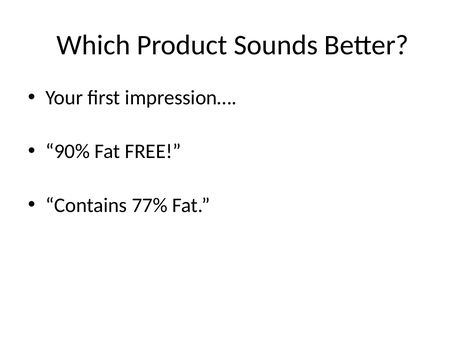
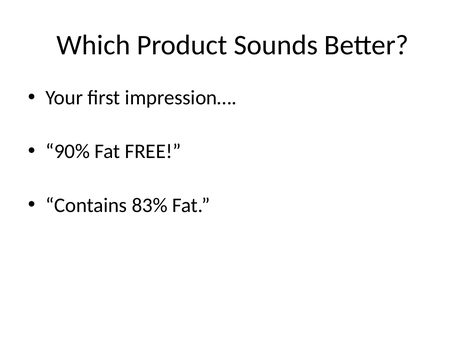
77%: 77% -> 83%
